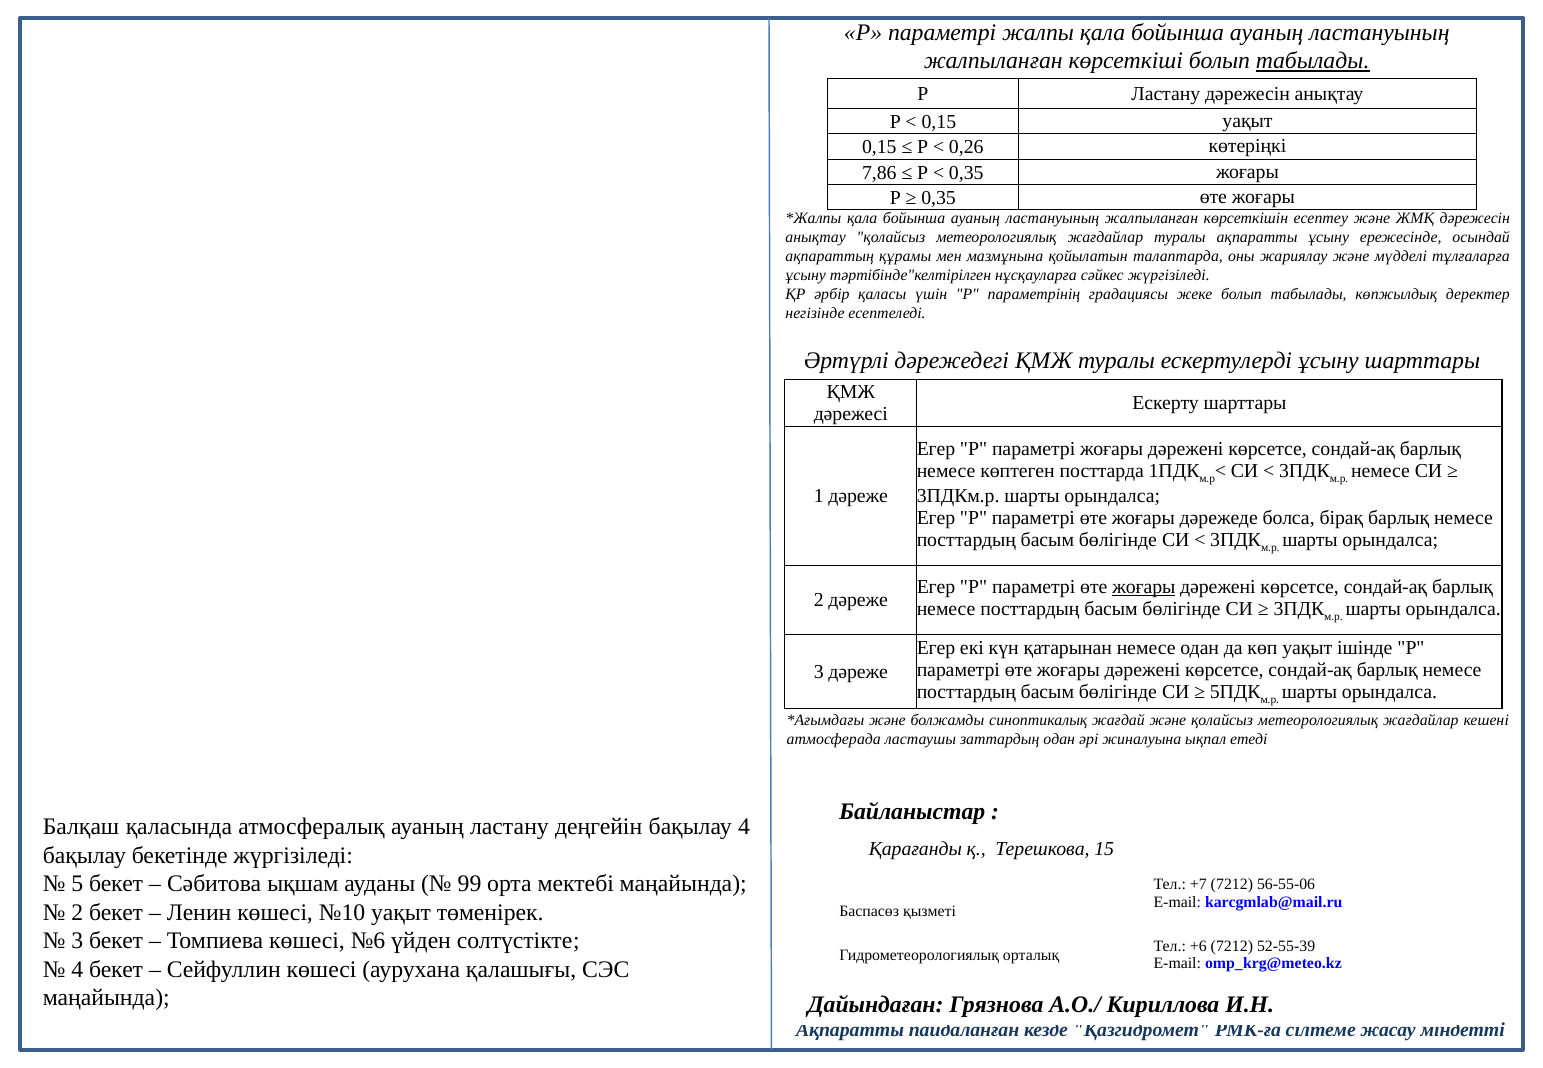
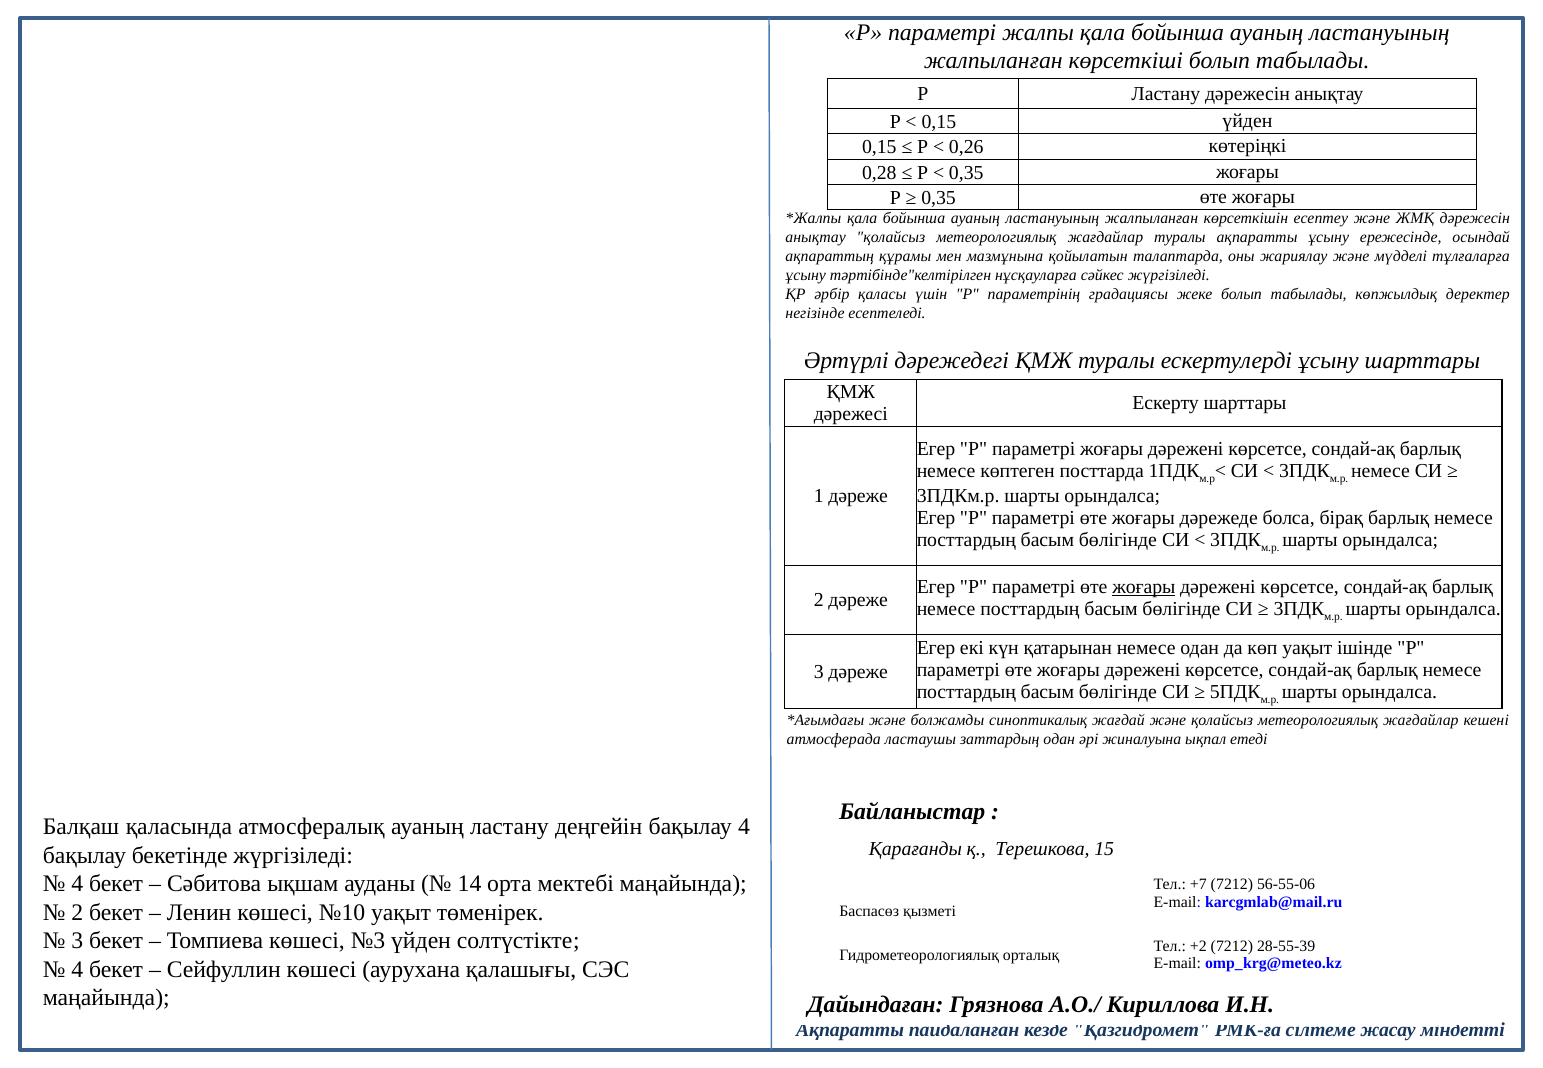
табылады at (1313, 61) underline: present -> none
0,15 уақыт: уақыт -> үйден
7,86: 7,86 -> 0,28
5 at (77, 884): 5 -> 4
99: 99 -> 14
№6: №6 -> №3
+6: +6 -> +2
52-55-39: 52-55-39 -> 28-55-39
